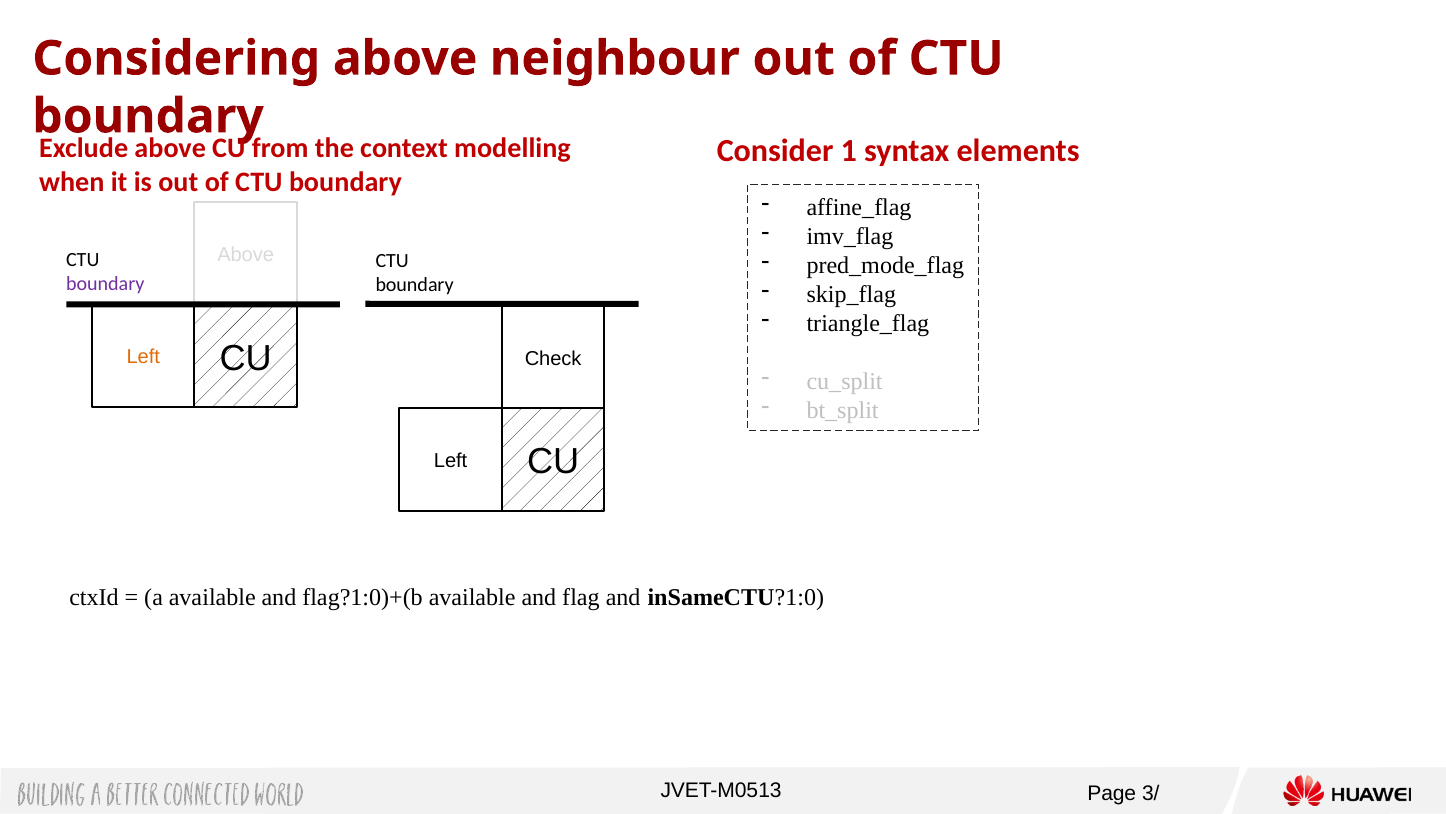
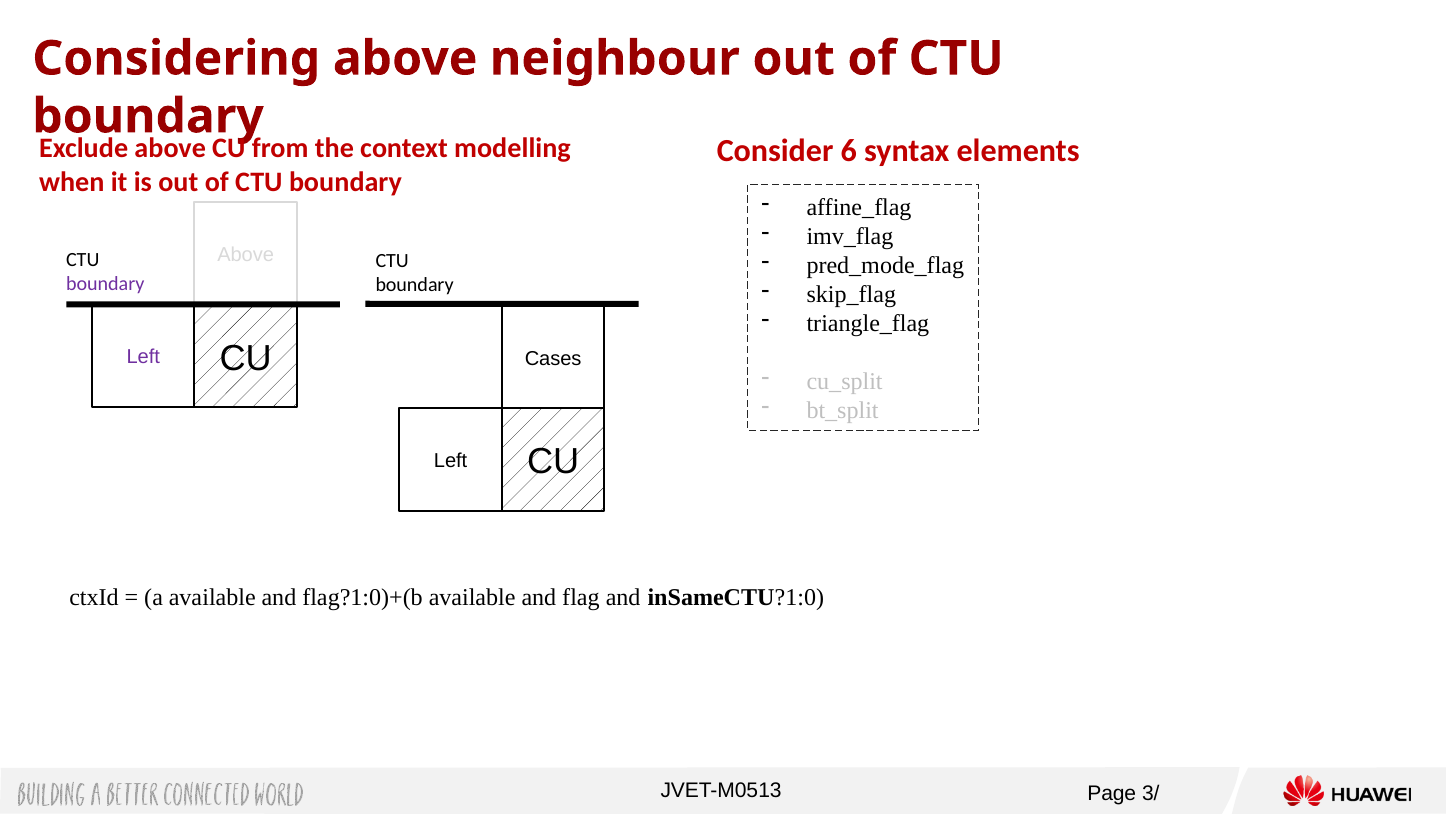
1: 1 -> 6
Left at (143, 357) colour: orange -> purple
Check: Check -> Cases
